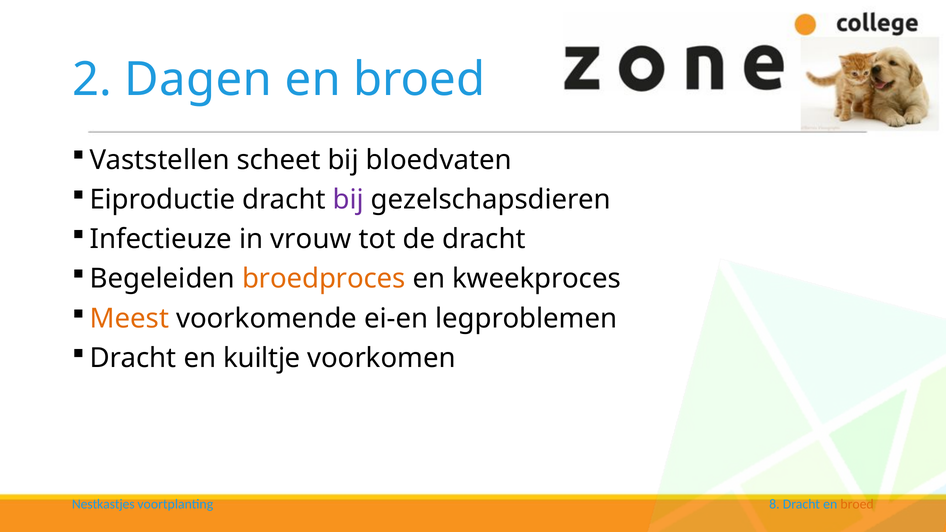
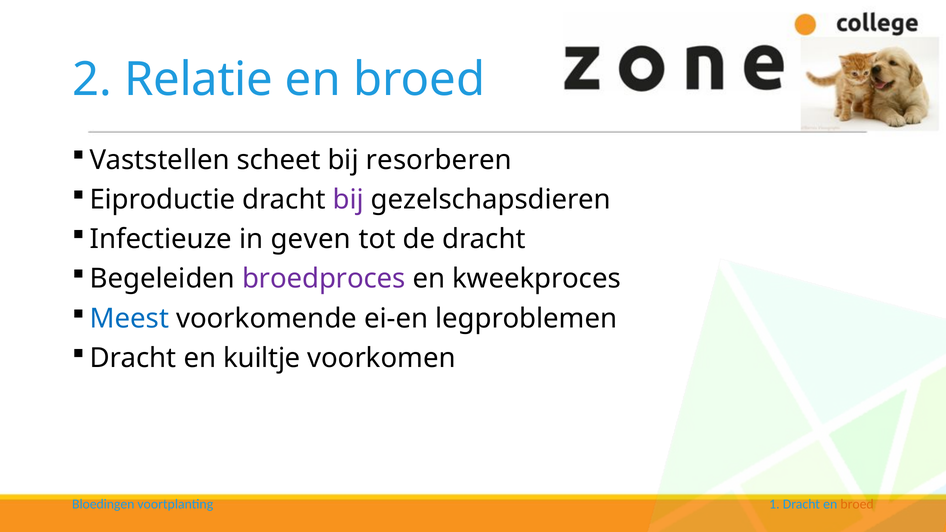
Dagen: Dagen -> Relatie
bloedvaten: bloedvaten -> resorberen
vrouw: vrouw -> geven
broedproces colour: orange -> purple
Meest colour: orange -> blue
Nestkastjes: Nestkastjes -> Bloedingen
8: 8 -> 1
